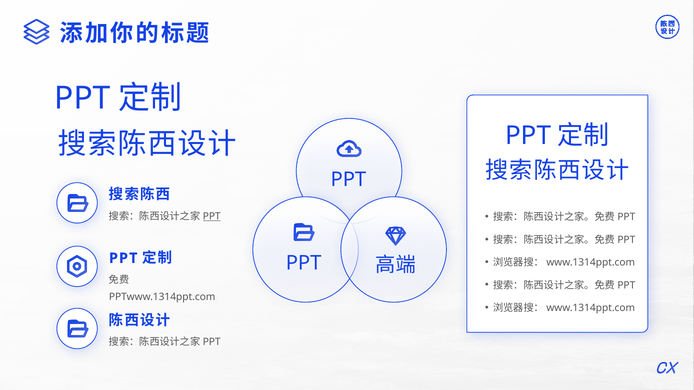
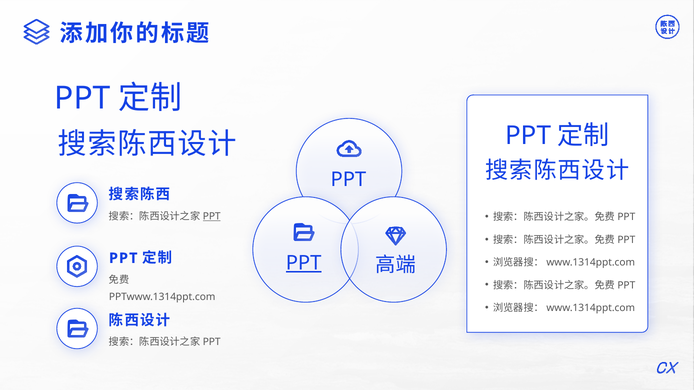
PPT at (304, 263) underline: none -> present
